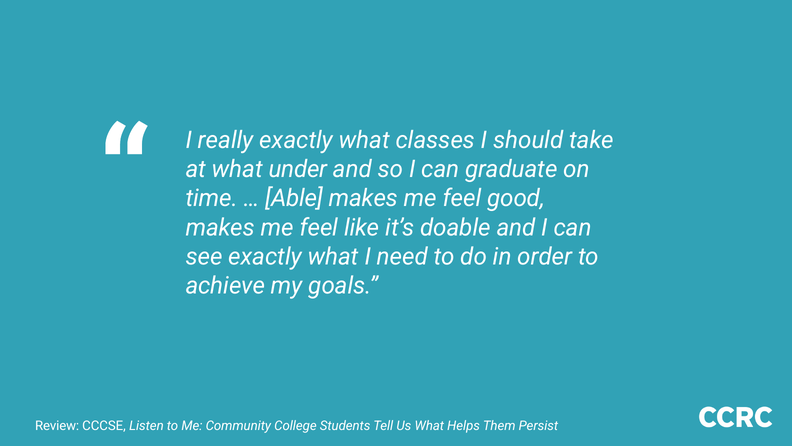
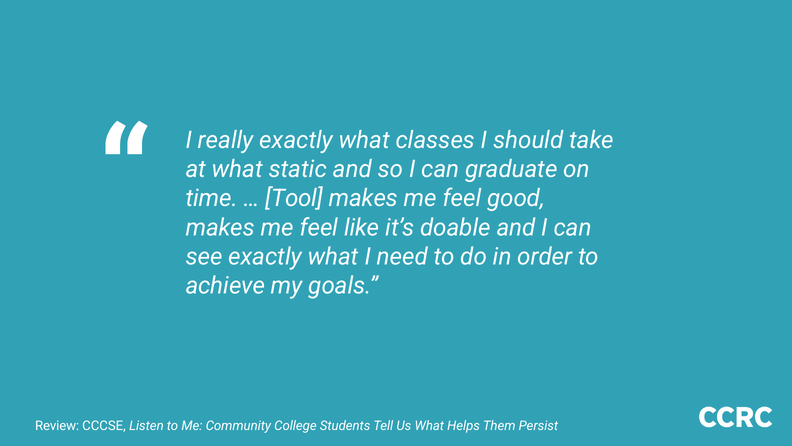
under: under -> static
Able: Able -> Tool
